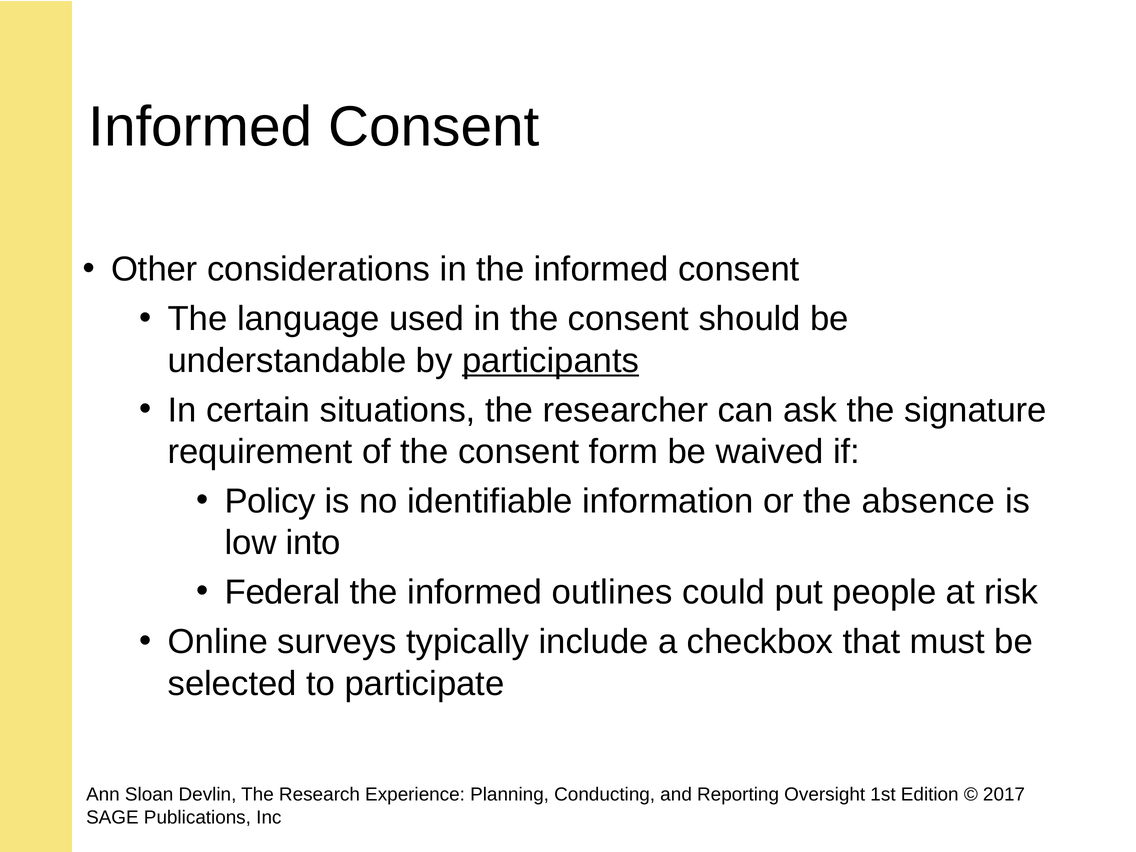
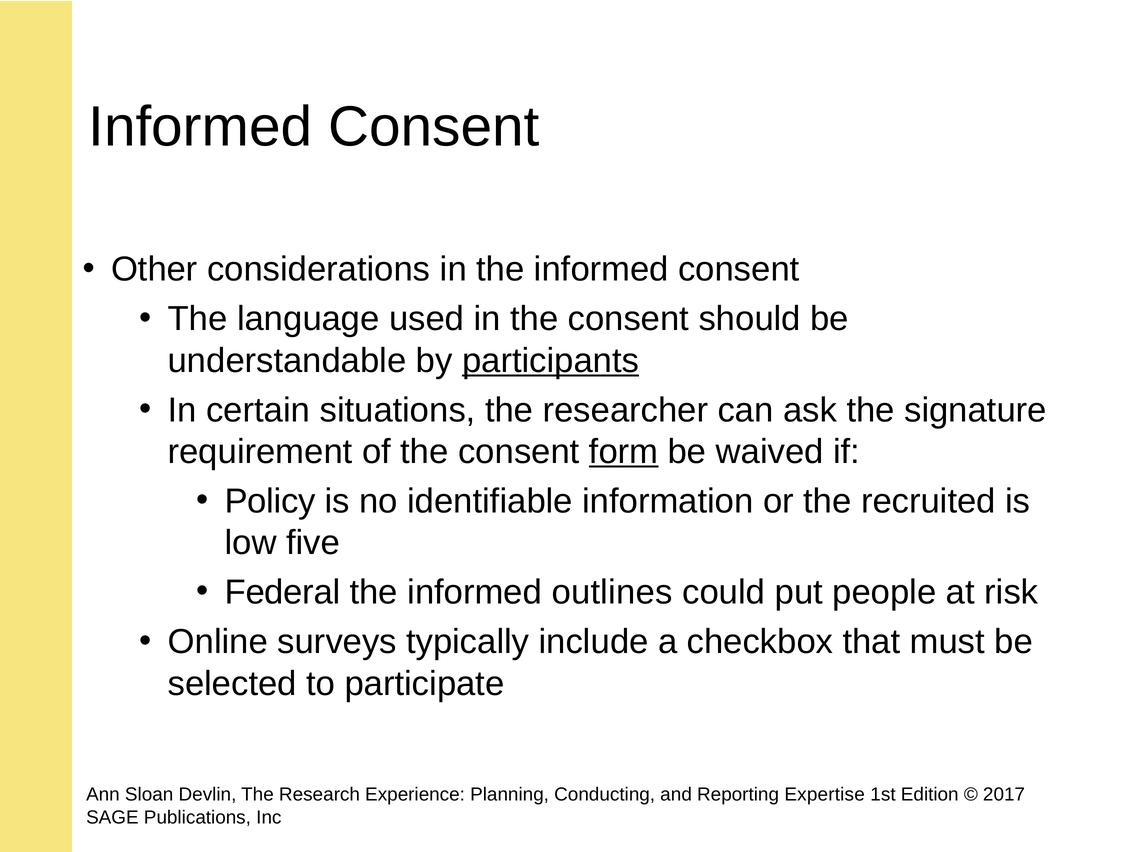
form underline: none -> present
absence: absence -> recruited
into: into -> five
Oversight: Oversight -> Expertise
